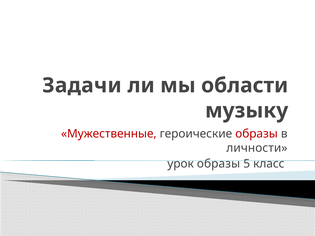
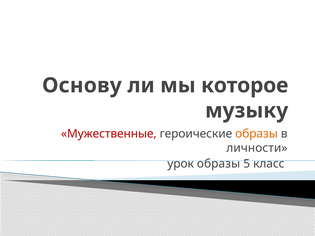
Задачи: Задачи -> Основу
области: области -> которое
образы at (257, 134) colour: red -> orange
